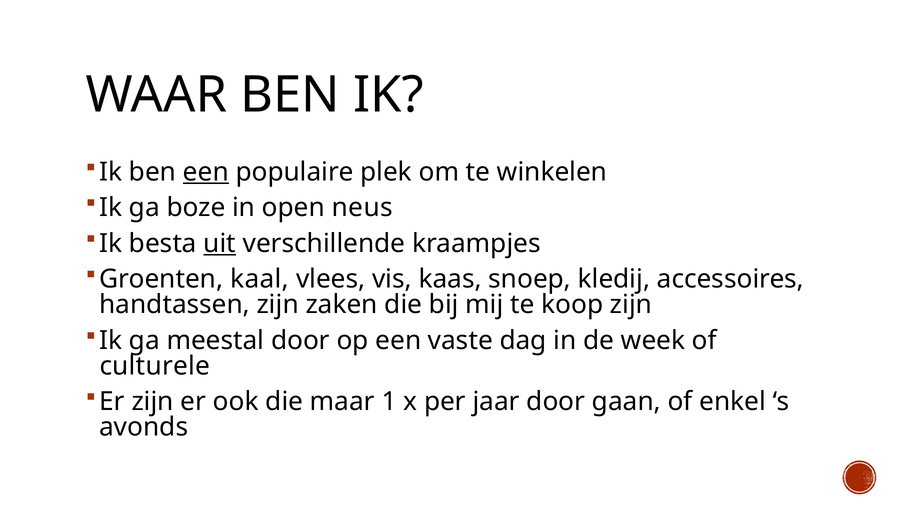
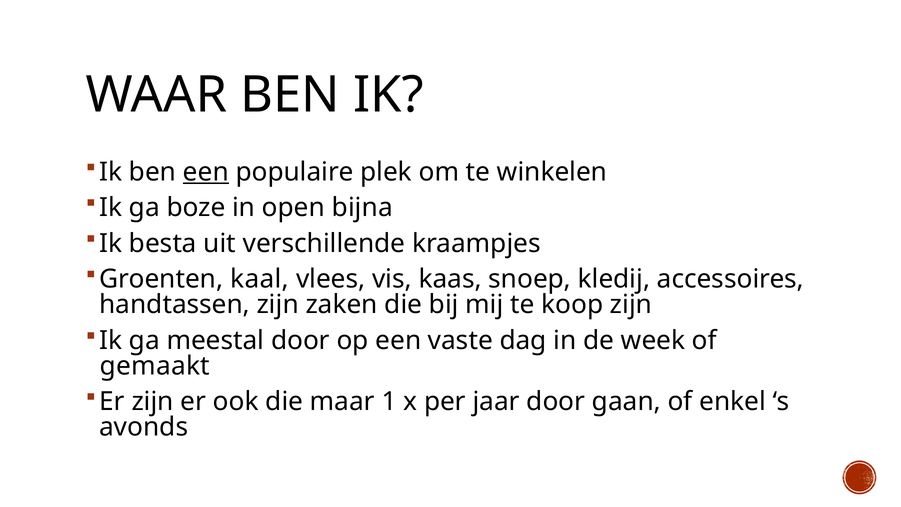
neus: neus -> bijna
uit underline: present -> none
culturele: culturele -> gemaakt
